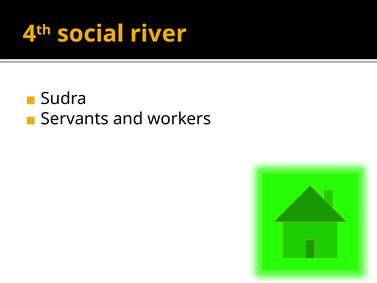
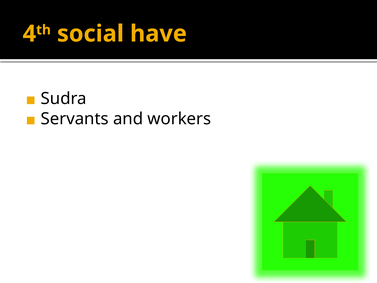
river: river -> have
